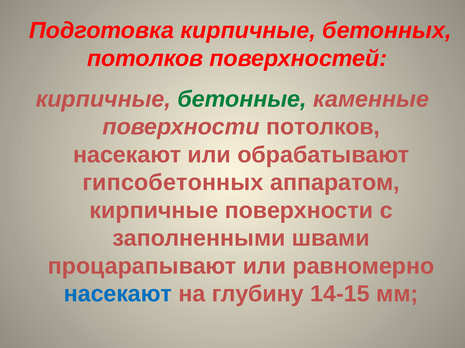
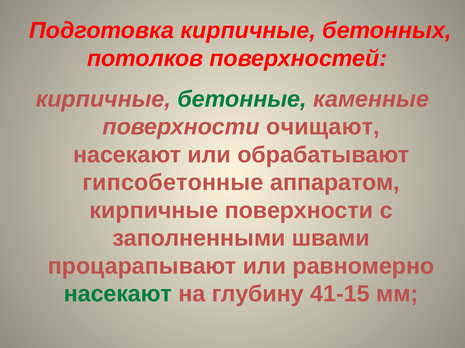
поверхности потолков: потолков -> очищают
гипсобетонных: гипсобетонных -> гипсобетонные
насекают at (118, 295) colour: blue -> green
14-15: 14-15 -> 41-15
